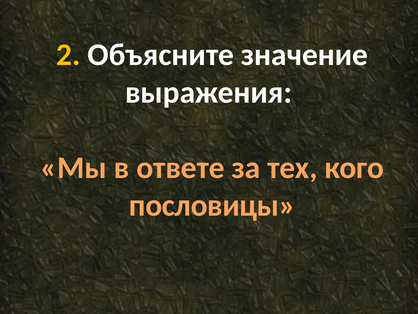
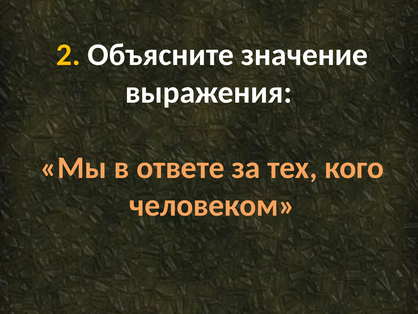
пословицы: пословицы -> человеком
